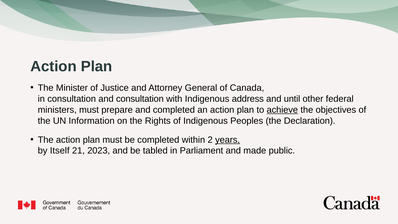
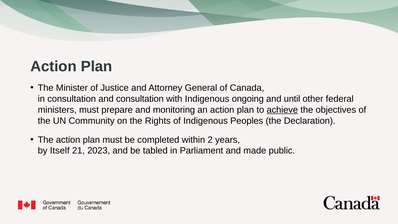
address: address -> ongoing
and completed: completed -> monitoring
Information: Information -> Community
years underline: present -> none
